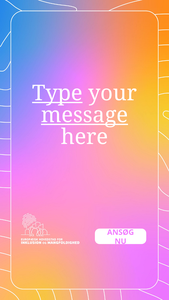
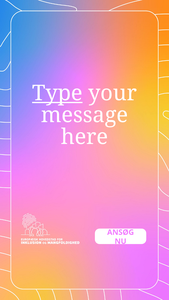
message underline: present -> none
